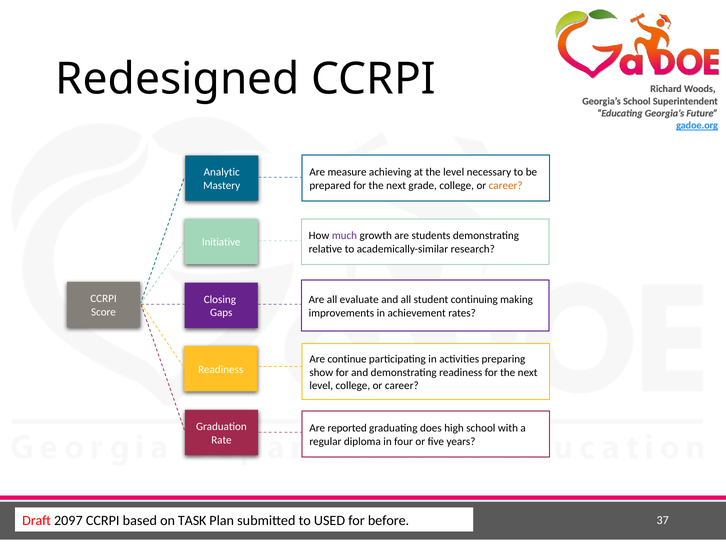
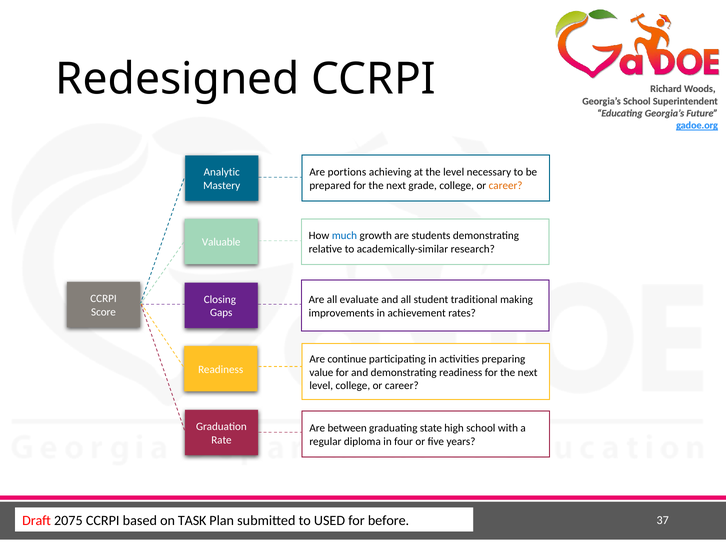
measure: measure -> portions
much colour: purple -> blue
Initiative: Initiative -> Valuable
continuing: continuing -> traditional
show: show -> value
reported: reported -> between
does: does -> state
2097: 2097 -> 2075
